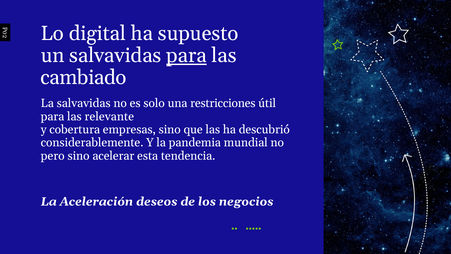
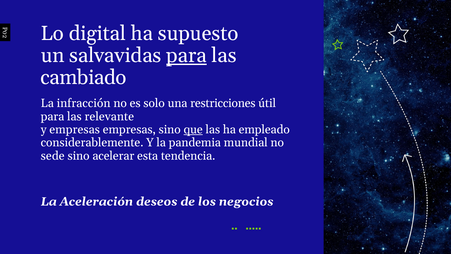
La salvavidas: salvavidas -> infracción
y cobertura: cobertura -> empresas
que underline: none -> present
descubrió: descubrió -> empleado
pero: pero -> sede
